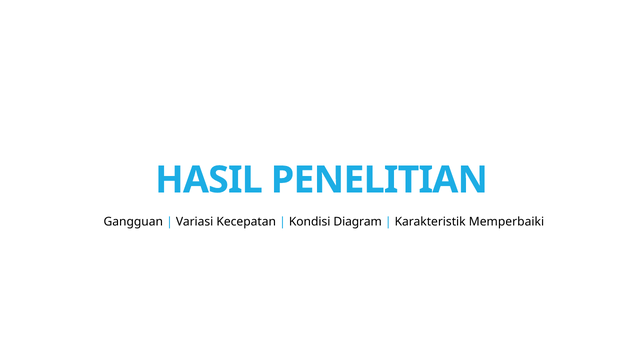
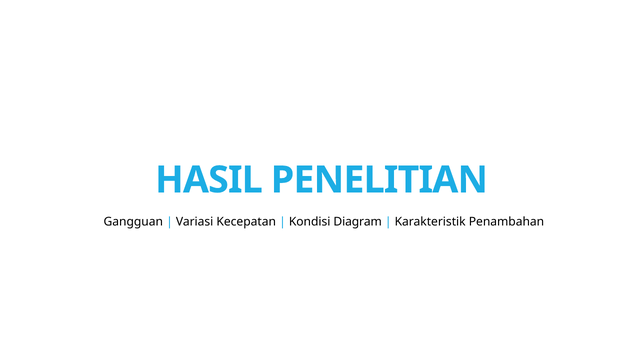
Memperbaiki: Memperbaiki -> Penambahan
